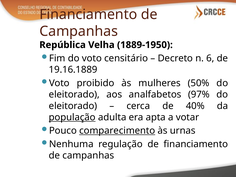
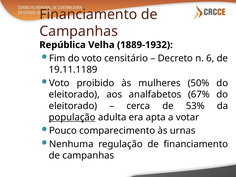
1889-1950: 1889-1950 -> 1889-1932
19.16.1889: 19.16.1889 -> 19.11.1189
97%: 97% -> 67%
40%: 40% -> 53%
comparecimento underline: present -> none
